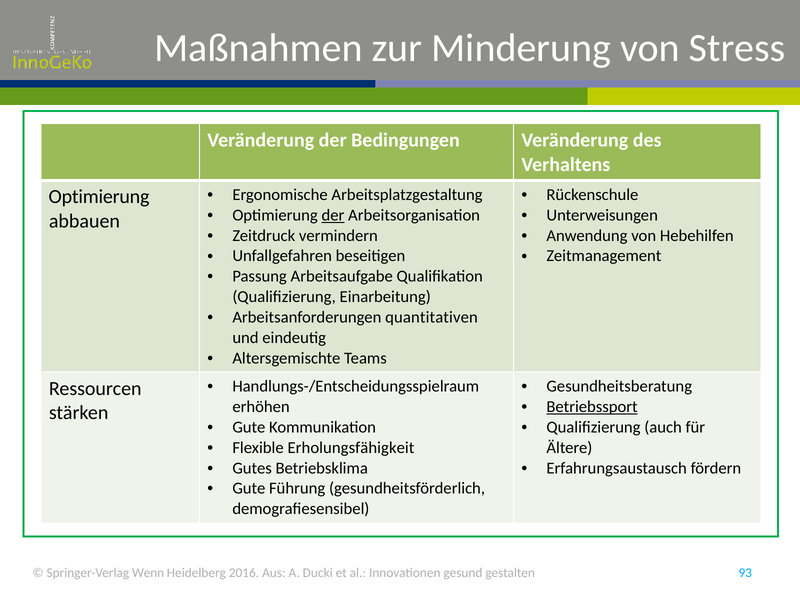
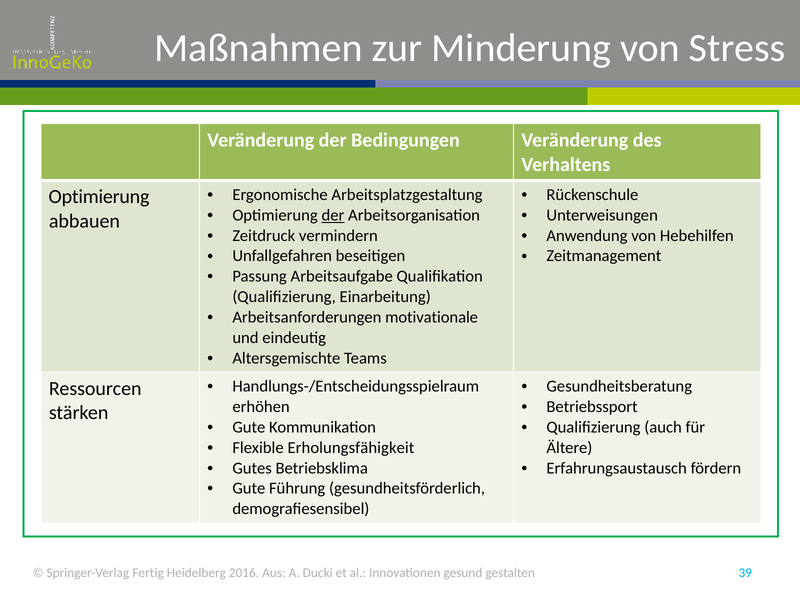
quantitativen: quantitativen -> motivationale
Betriebssport underline: present -> none
Wenn: Wenn -> Fertig
93: 93 -> 39
